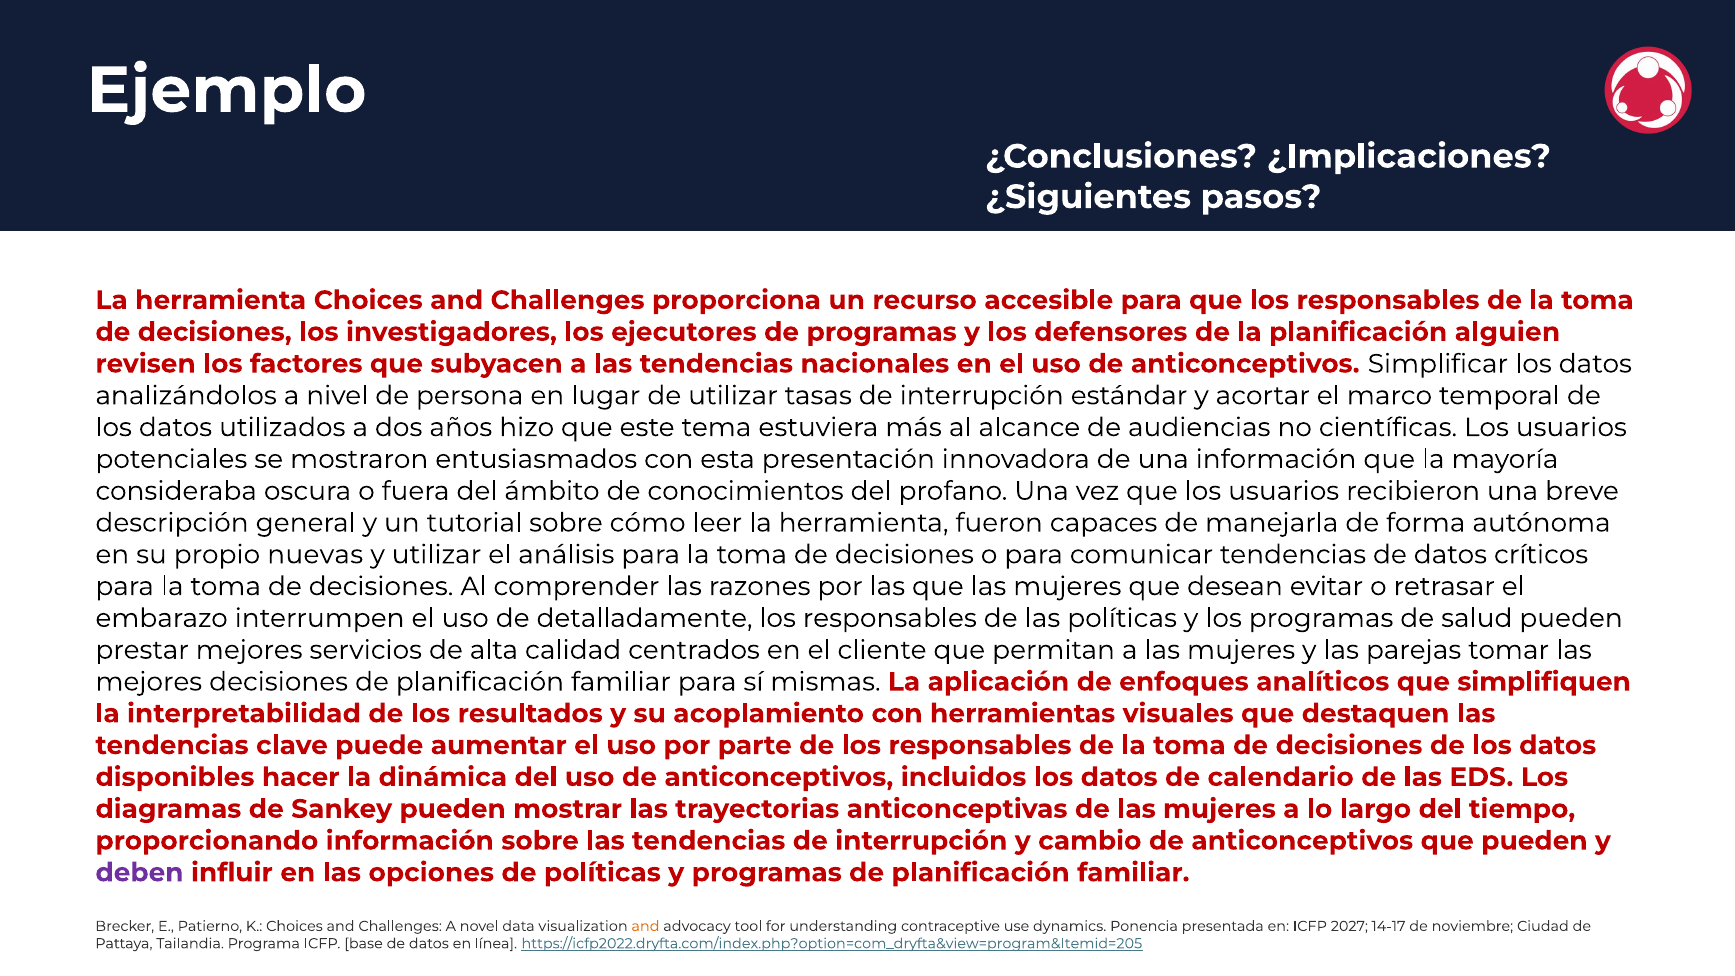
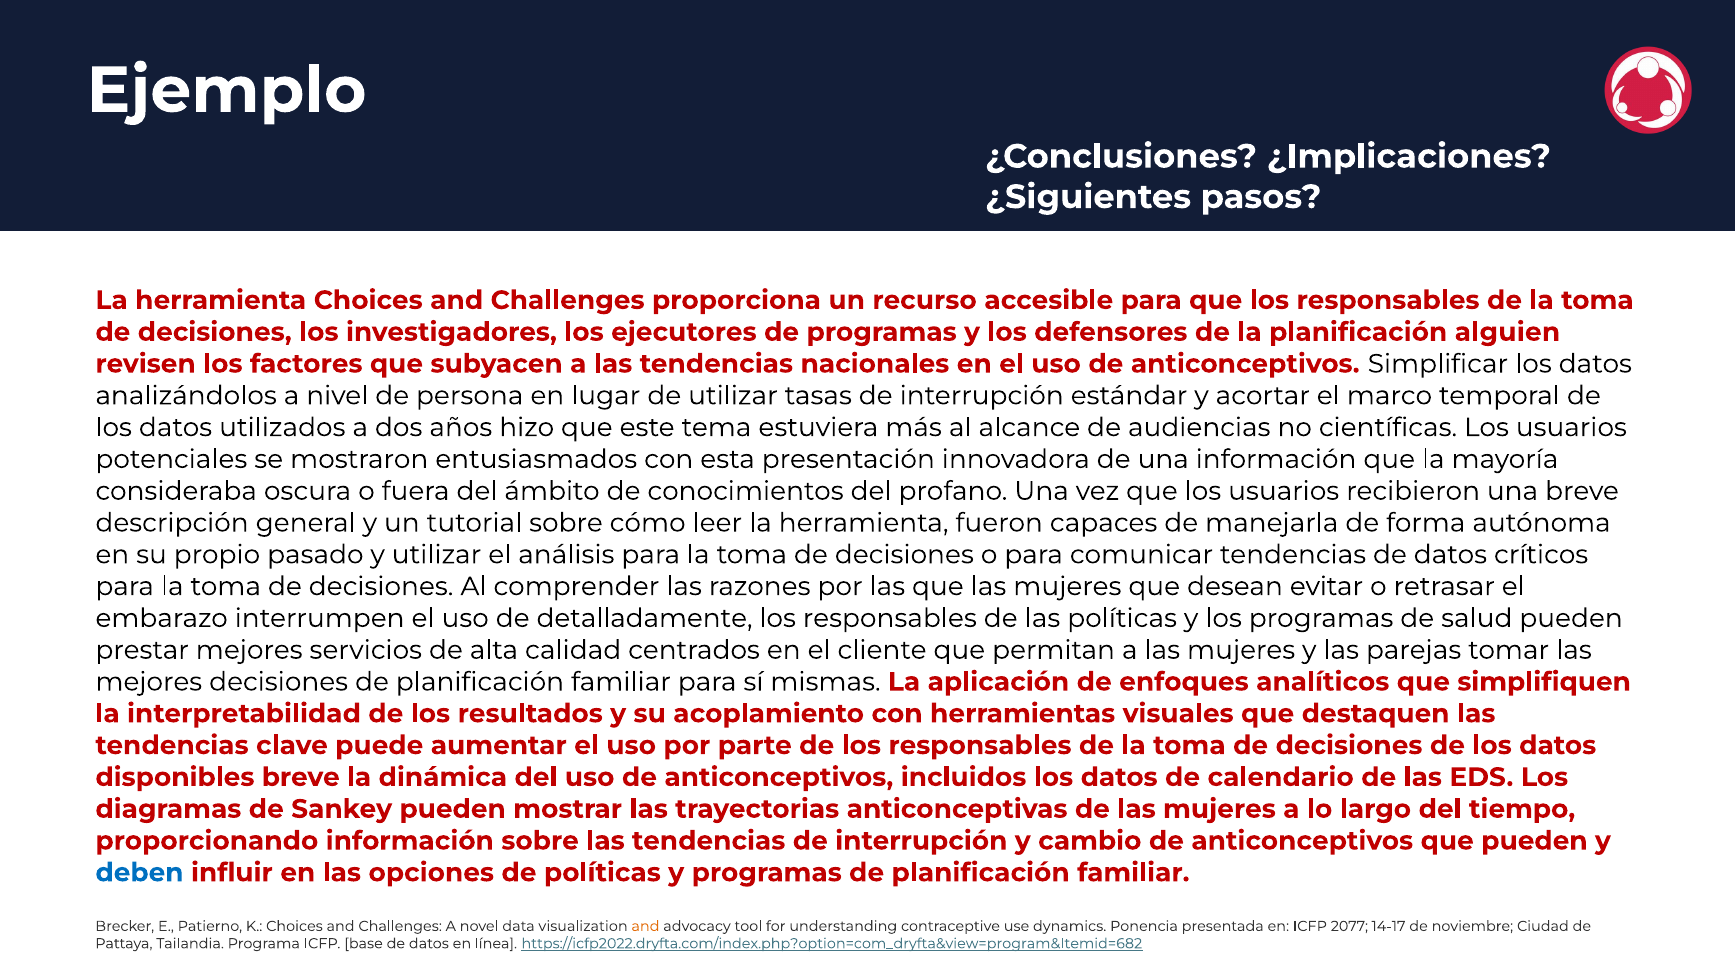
nuevas: nuevas -> pasado
disponibles hacer: hacer -> breve
deben colour: purple -> blue
2027: 2027 -> 2077
https://icfp2022.dryfta.com/index.php?option=com_dryfta&view=program&Itemid=205: https://icfp2022.dryfta.com/index.php?option=com_dryfta&view=program&Itemid=205 -> https://icfp2022.dryfta.com/index.php?option=com_dryfta&view=program&Itemid=682
